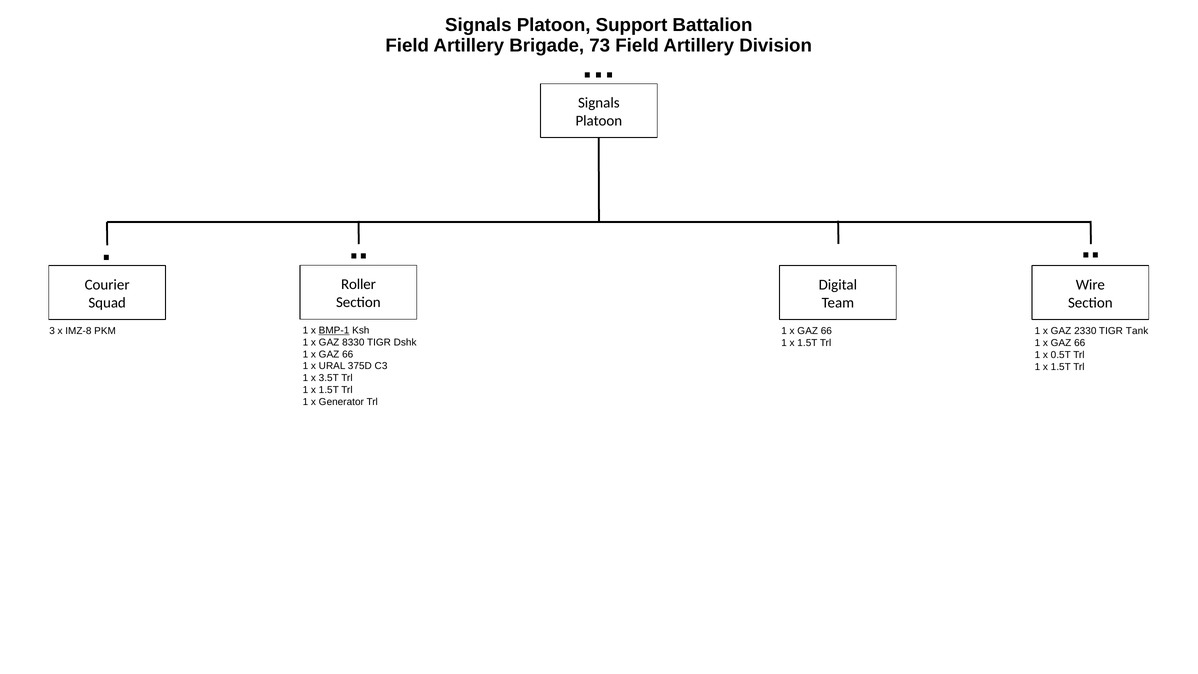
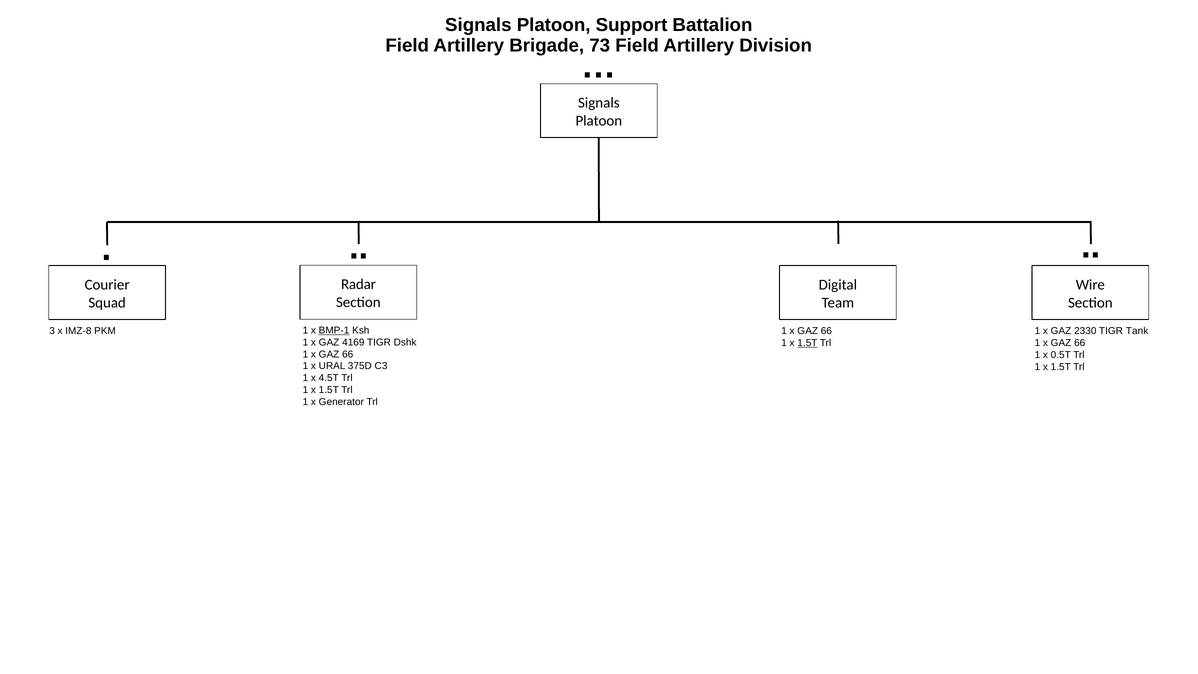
Roller: Roller -> Radar
8330: 8330 -> 4169
1.5T at (807, 343) underline: none -> present
3.5T: 3.5T -> 4.5T
